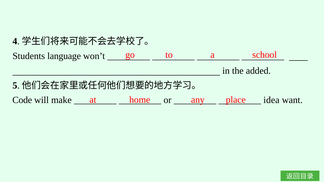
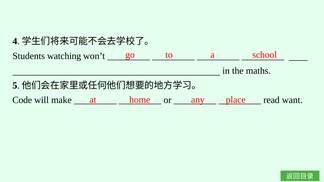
language: language -> watching
added: added -> maths
idea: idea -> read
